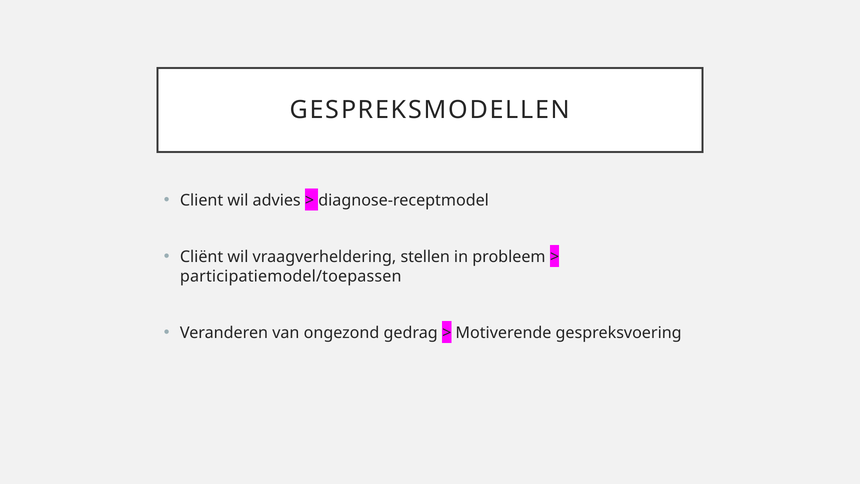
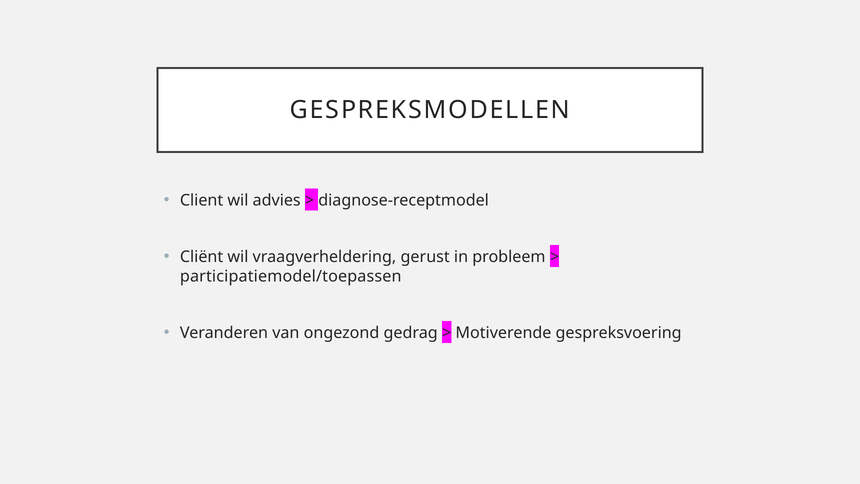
stellen: stellen -> gerust
